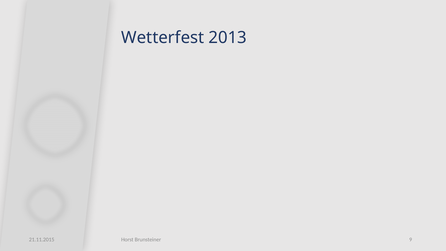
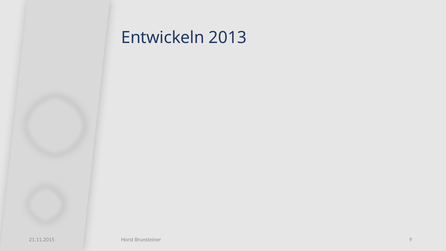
Wetterfest: Wetterfest -> Entwickeln
